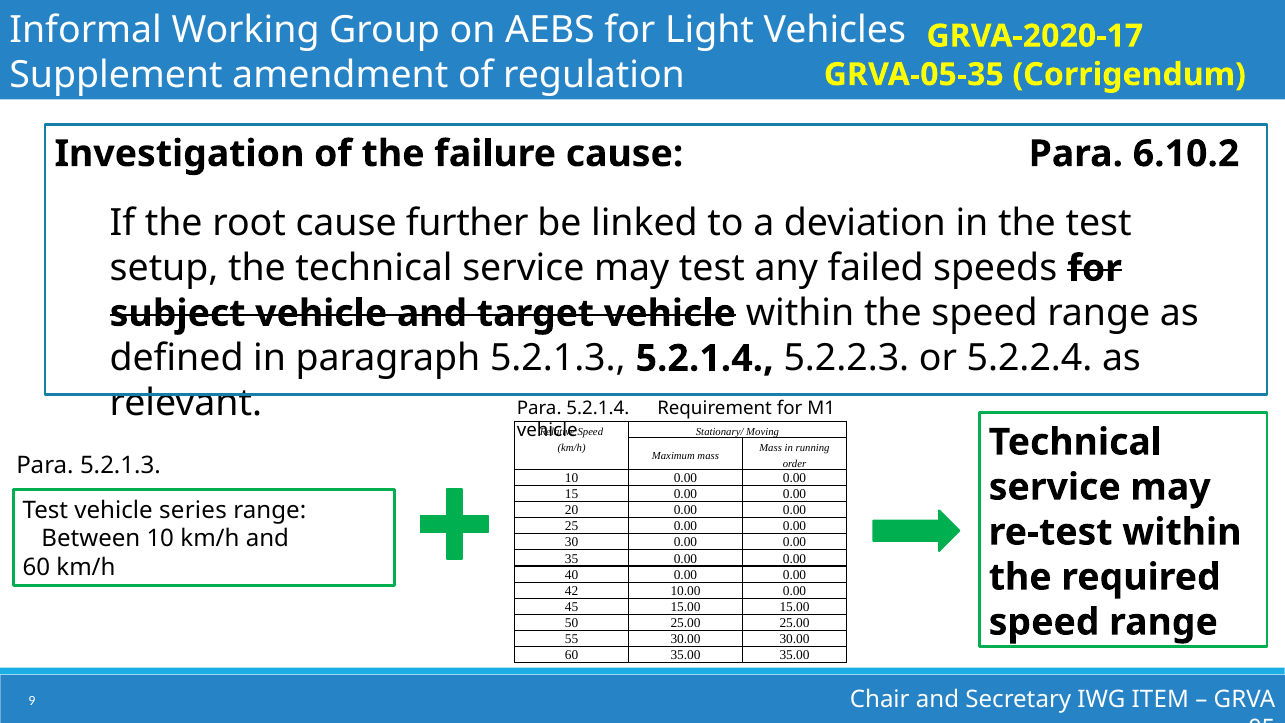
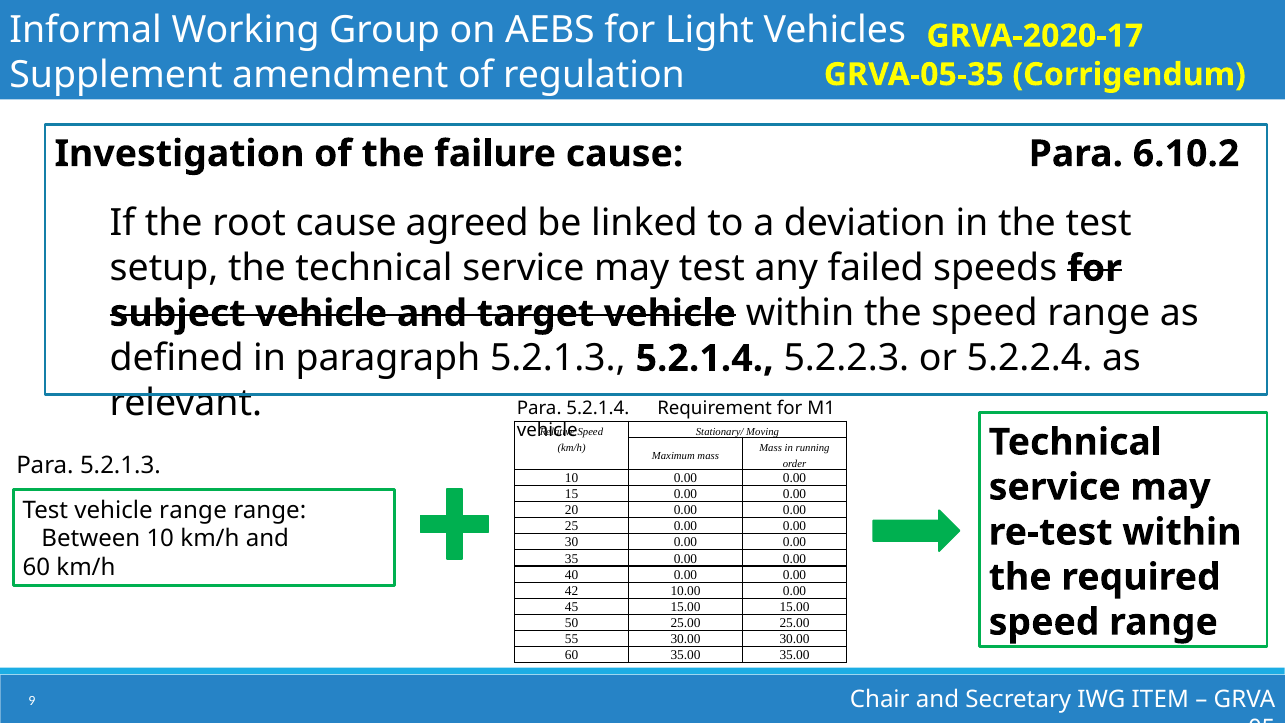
further: further -> agreed
vehicle series: series -> range
